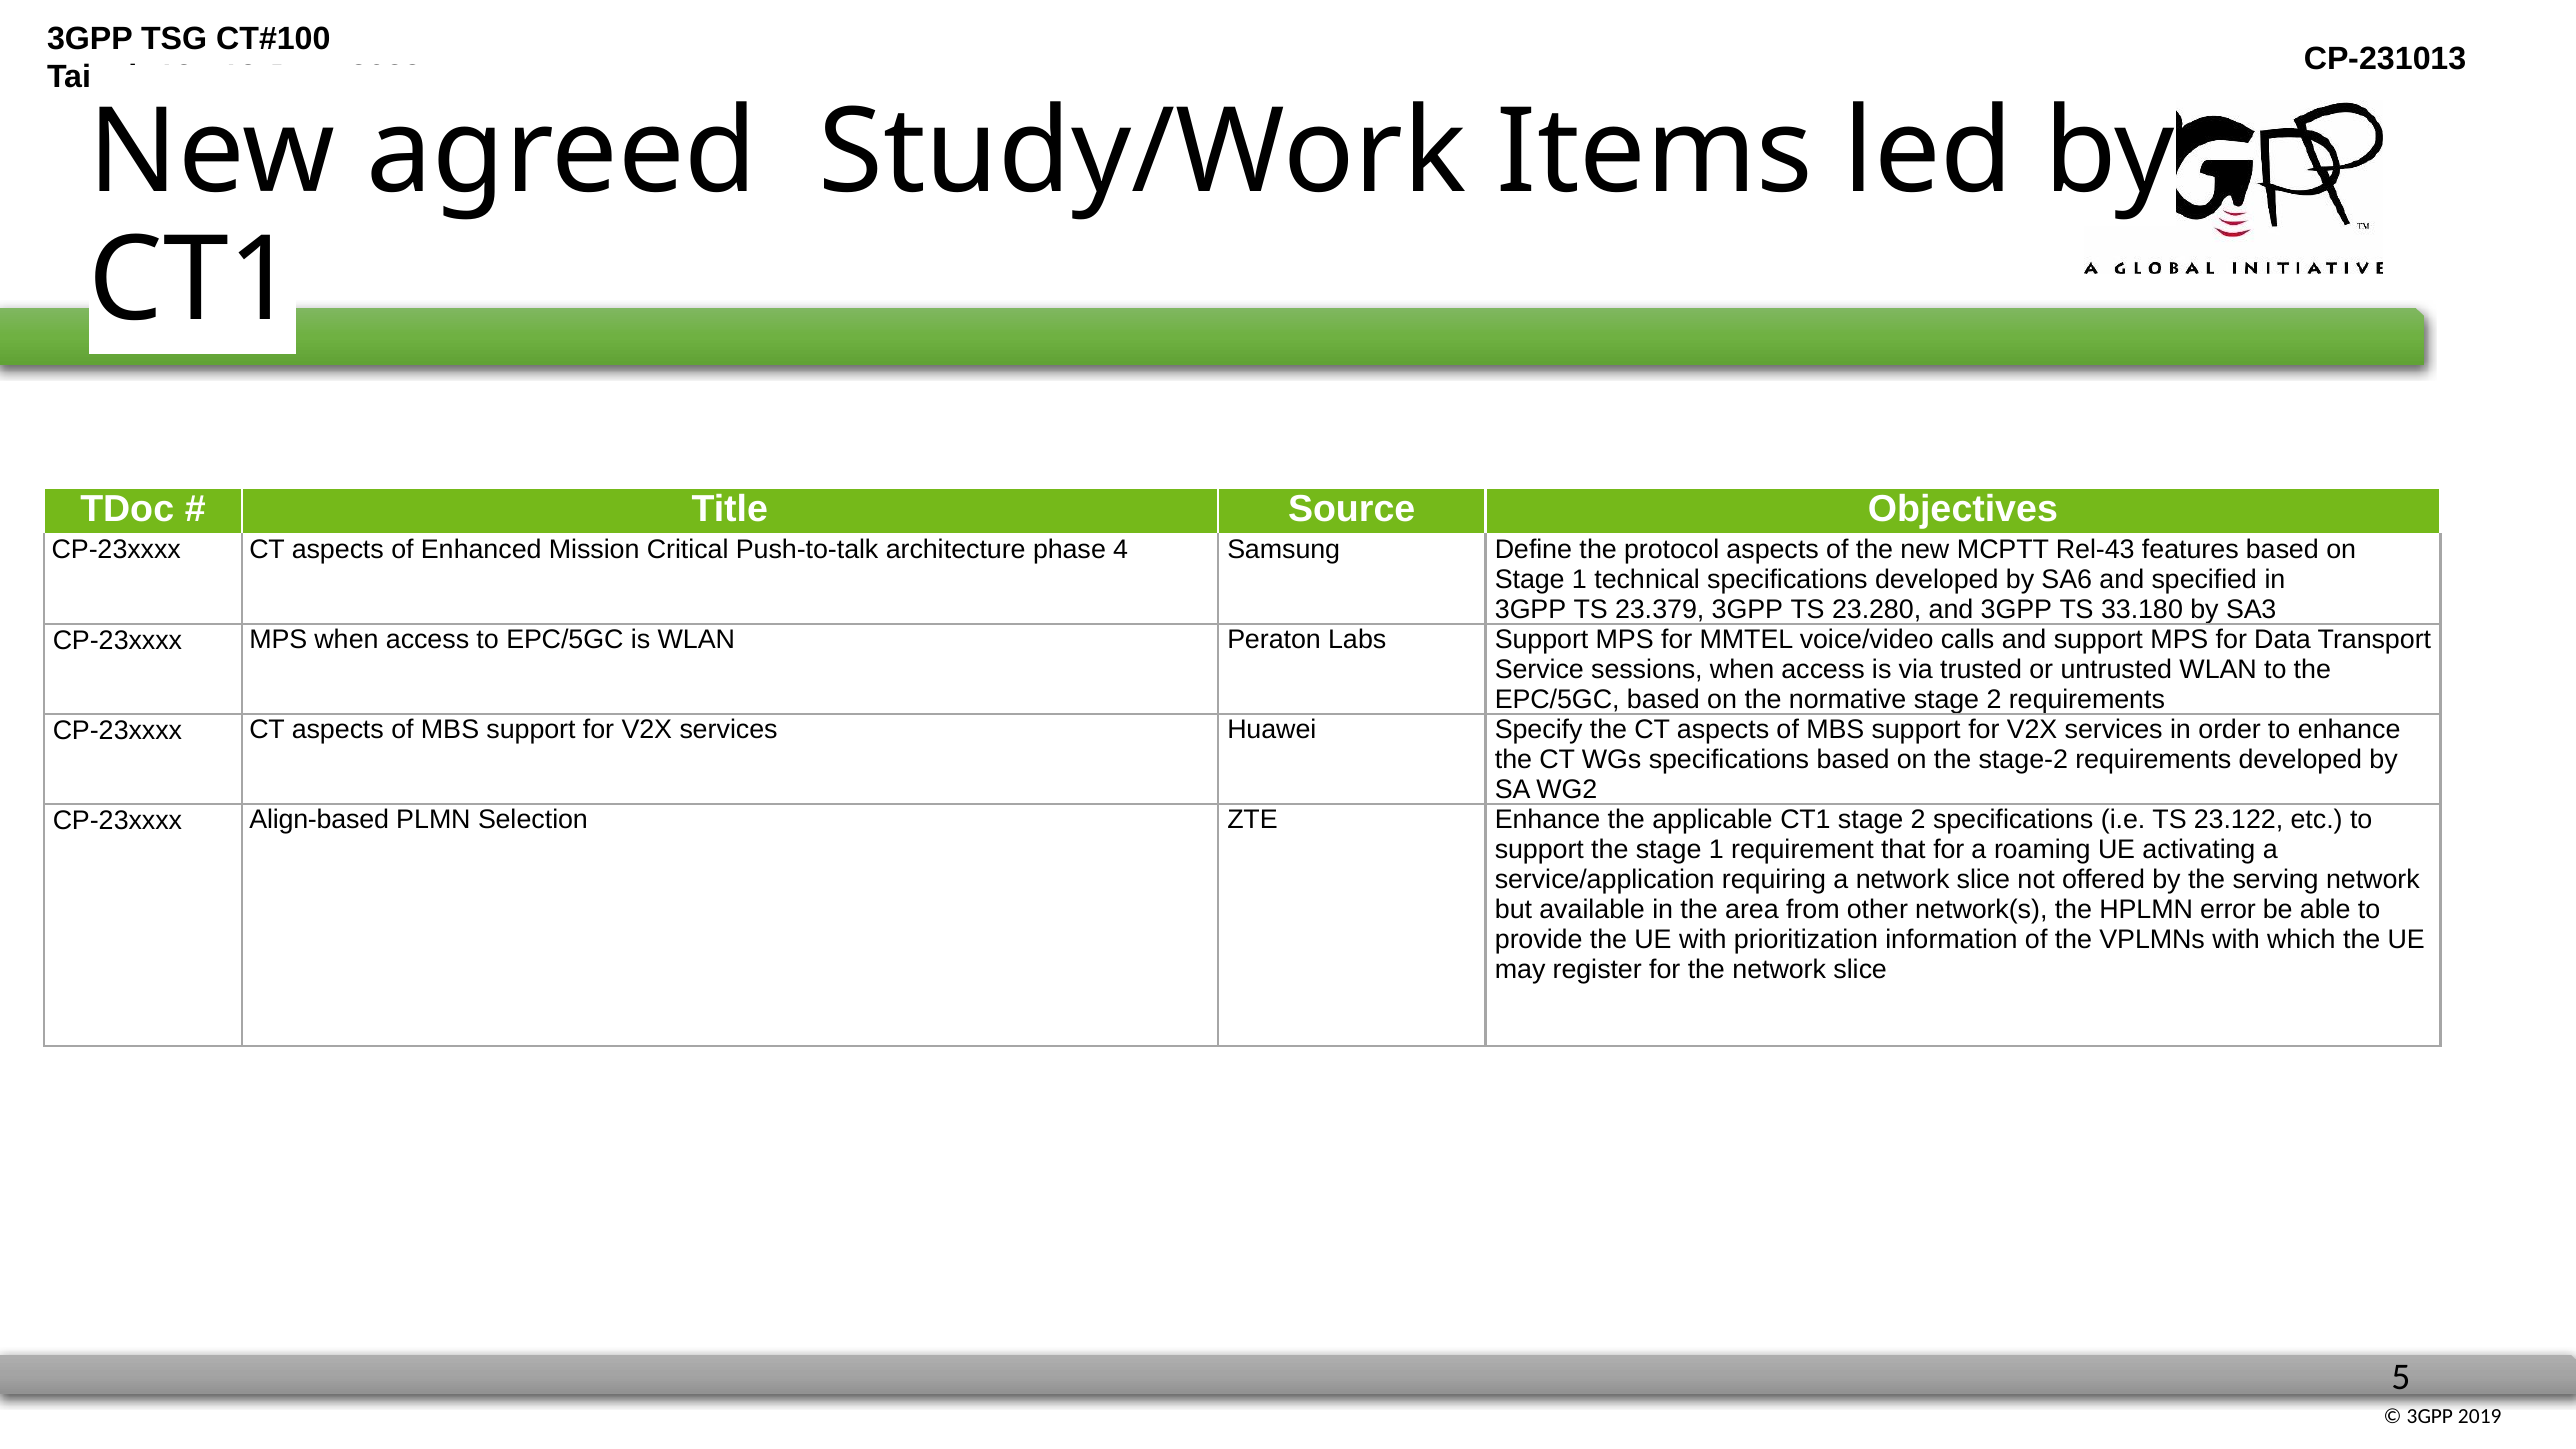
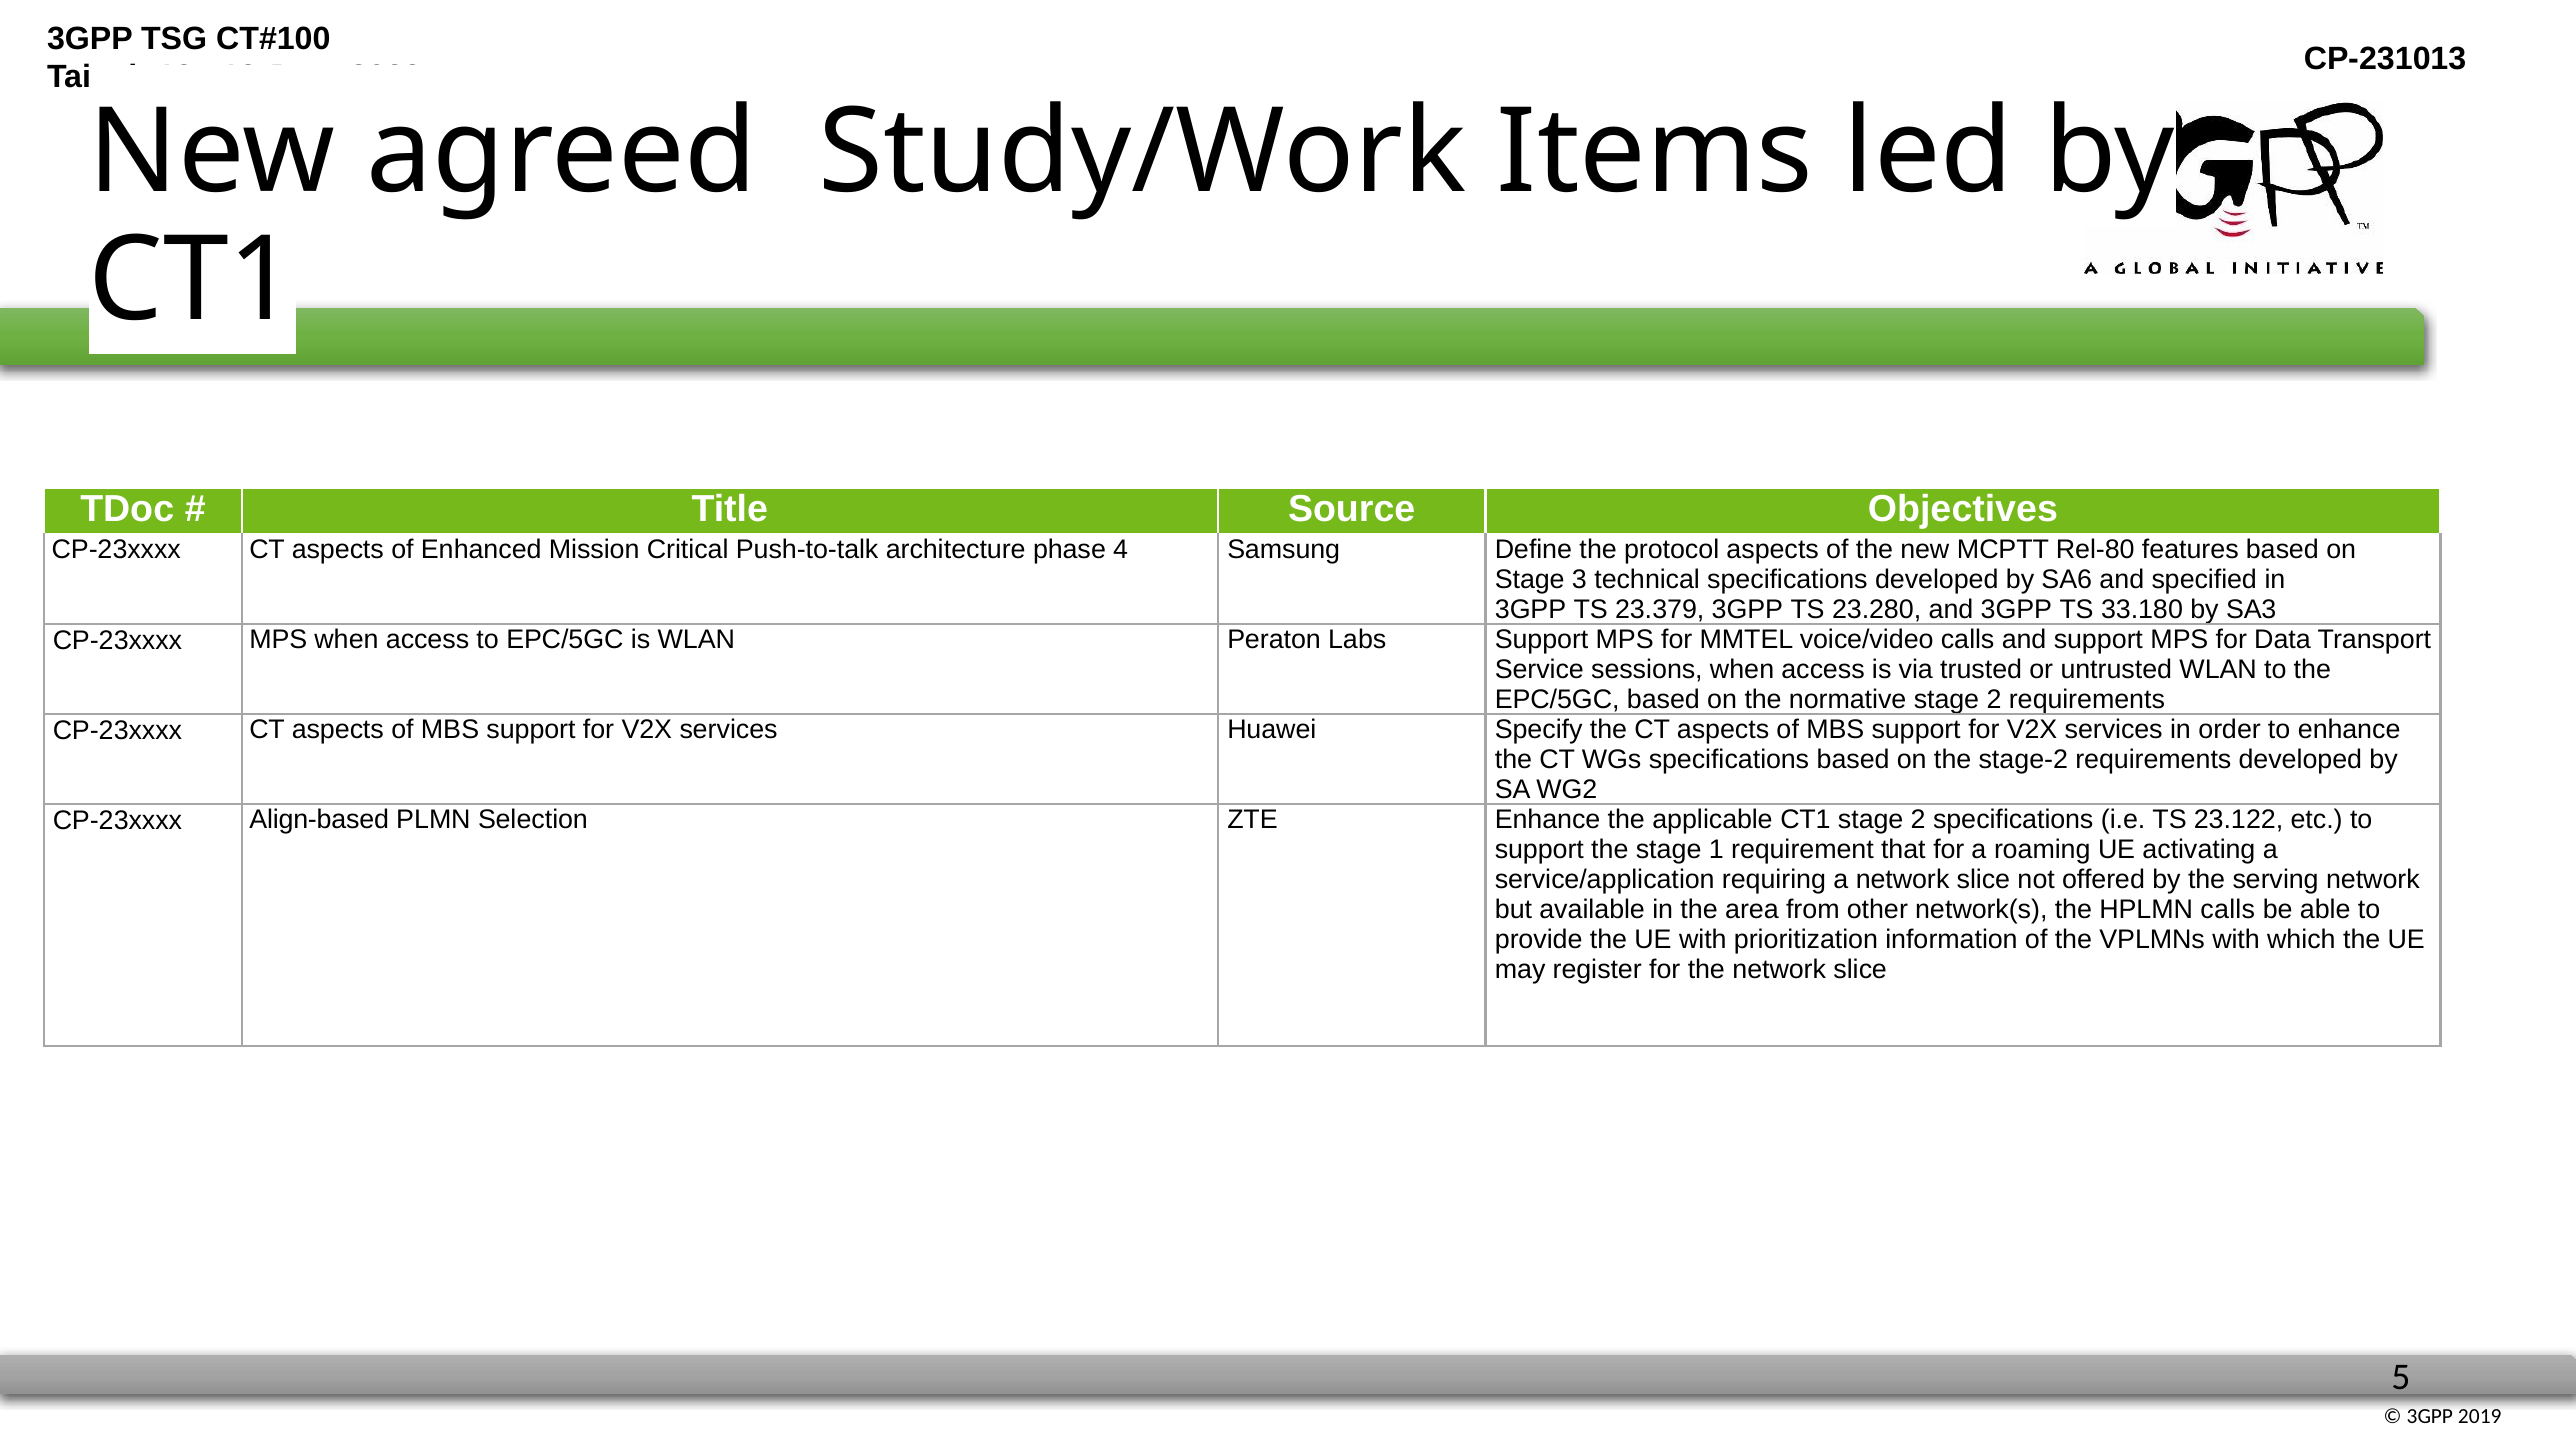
Rel-43: Rel-43 -> Rel-80
1 at (1579, 579): 1 -> 3
HPLMN error: error -> calls
